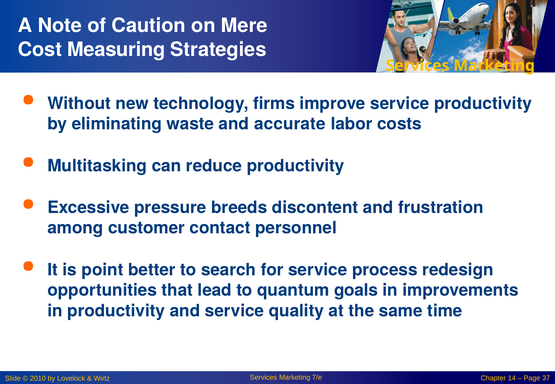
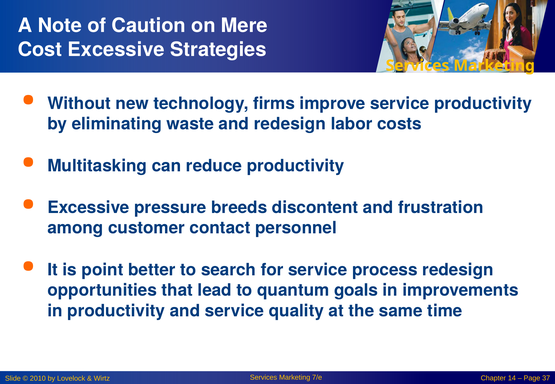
Cost Measuring: Measuring -> Excessive
and accurate: accurate -> redesign
